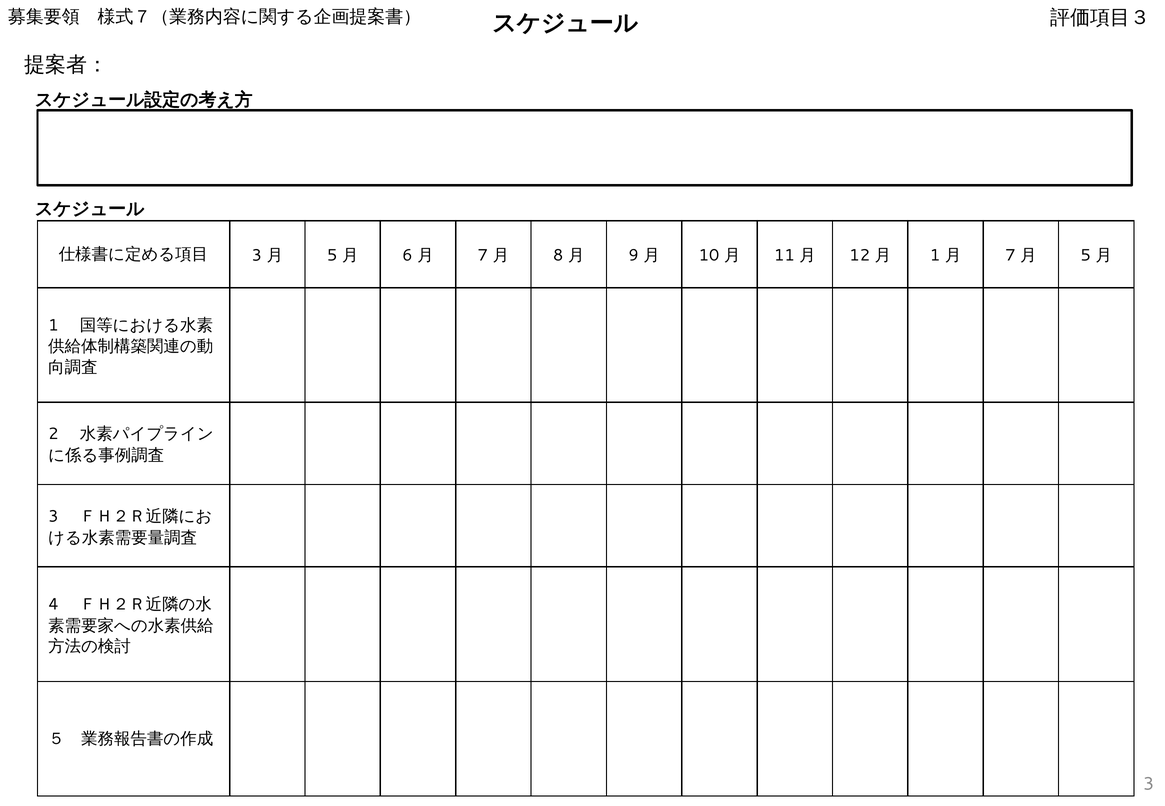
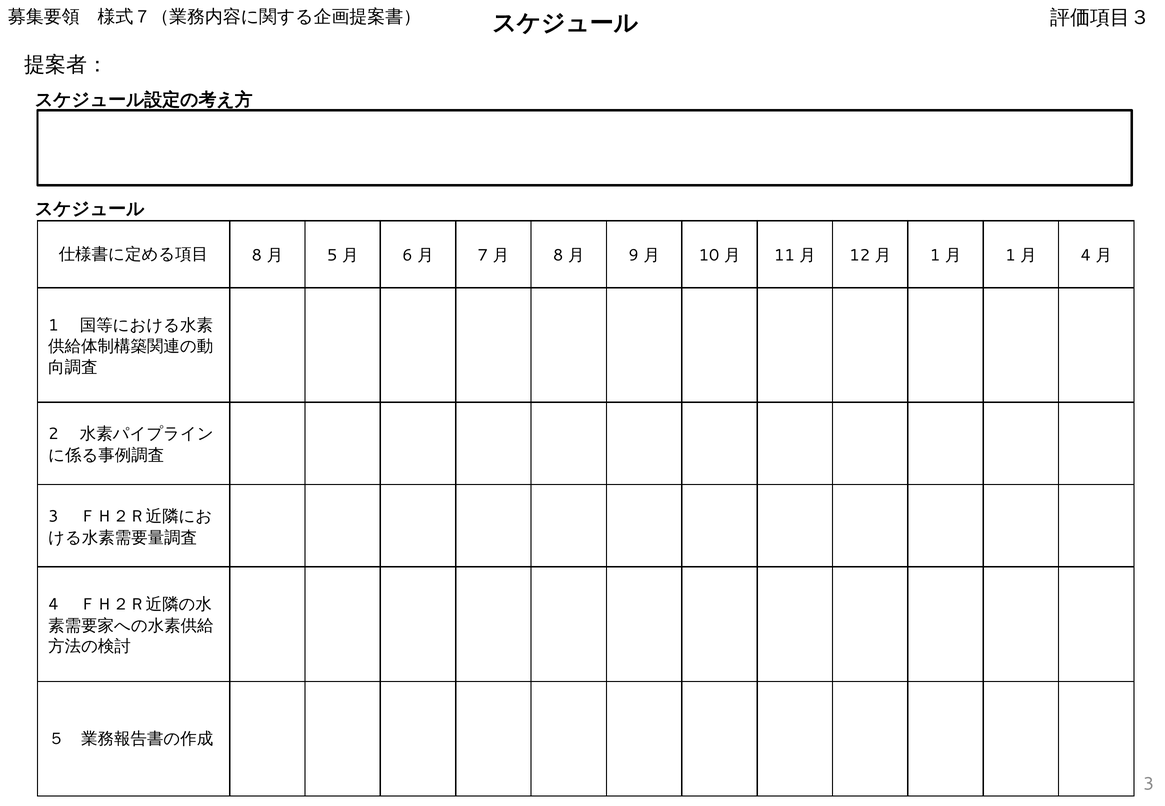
3 at (257, 255): 3 -> 8
7 at (1010, 255): 7 -> 1
5 at (1086, 255): 5 -> 4
